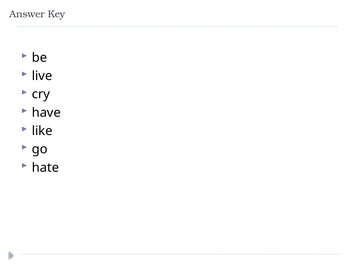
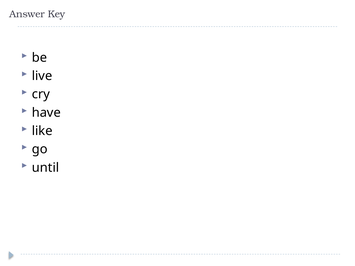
hate: hate -> until
